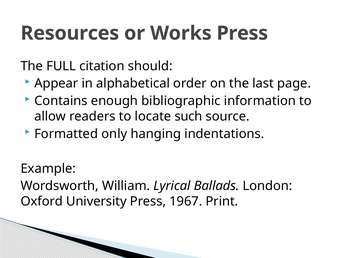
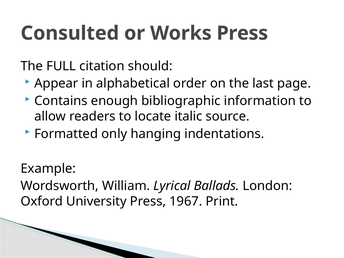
Resources: Resources -> Consulted
such: such -> italic
